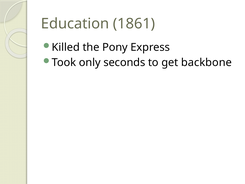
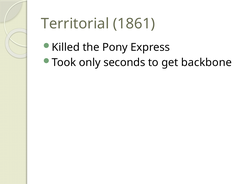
Education: Education -> Territorial
